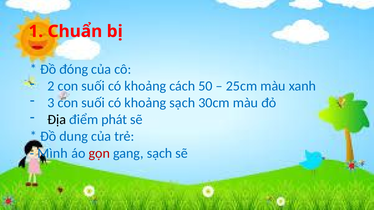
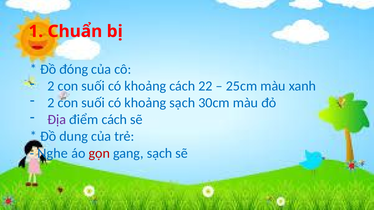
50: 50 -> 22
3 at (51, 103): 3 -> 2
Địa colour: black -> purple
điểm phát: phát -> cách
Mình: Mình -> Nghe
